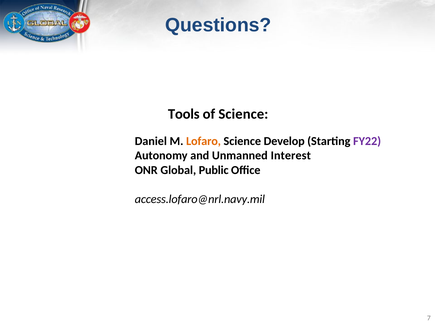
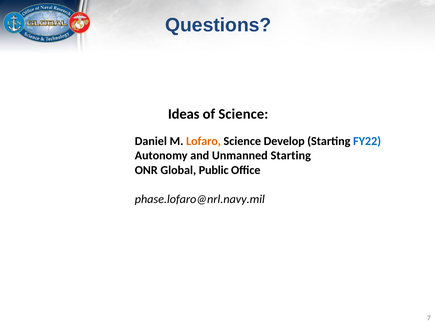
Tools: Tools -> Ideas
FY22 colour: purple -> blue
Unmanned Interest: Interest -> Starting
access.lofaro@nrl.navy.mil: access.lofaro@nrl.navy.mil -> phase.lofaro@nrl.navy.mil
